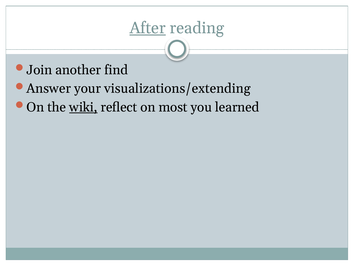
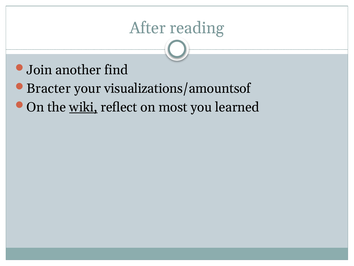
After underline: present -> none
Answer: Answer -> Bracter
visualizations/extending: visualizations/extending -> visualizations/amountsof
